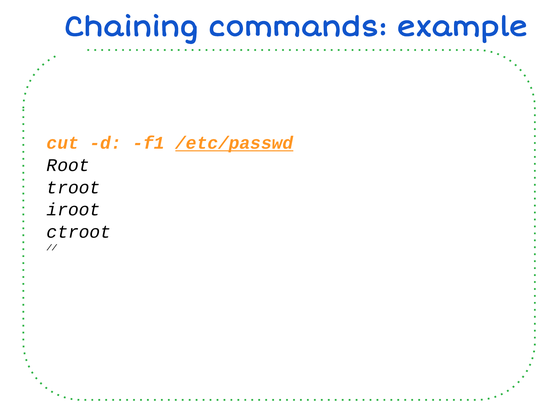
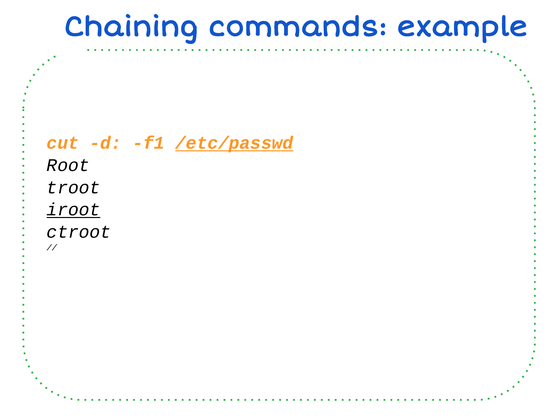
iroot underline: none -> present
